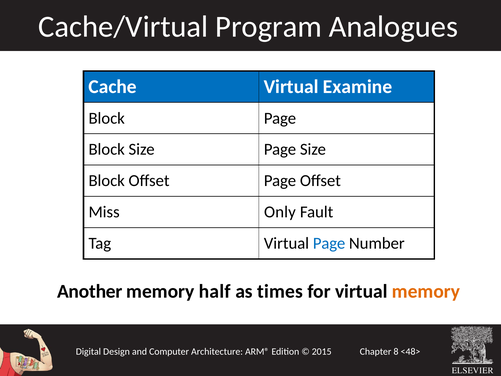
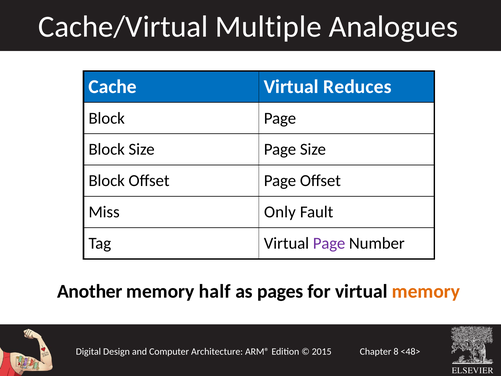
Program: Program -> Multiple
Examine: Examine -> Reduces
Page at (329, 243) colour: blue -> purple
times: times -> pages
